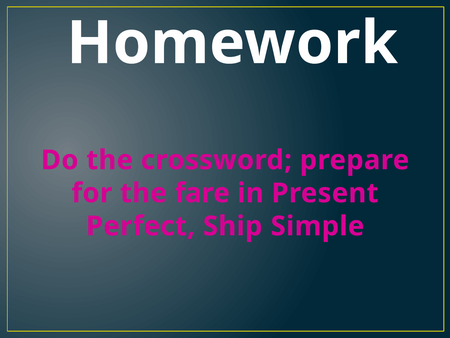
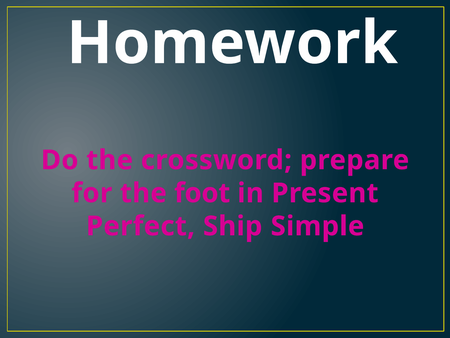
fare: fare -> foot
